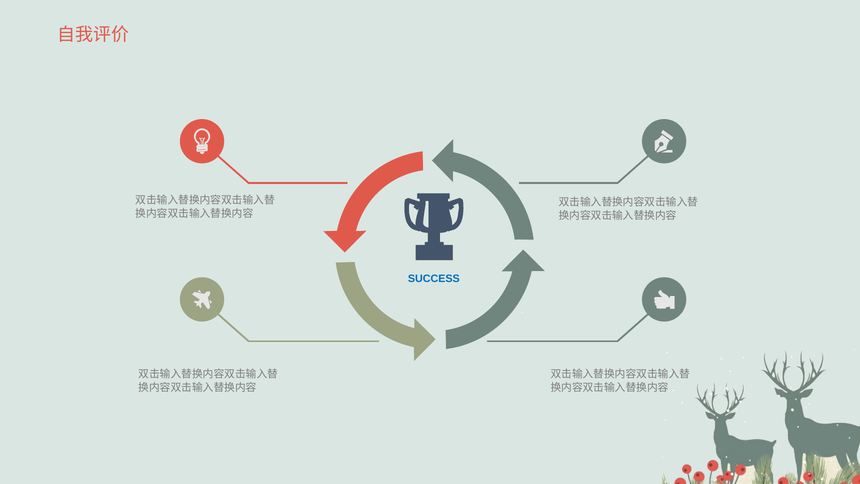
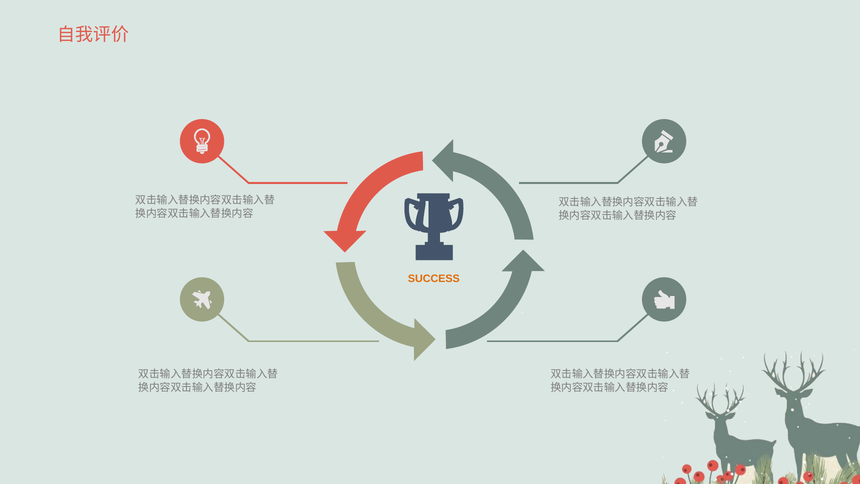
SUCCESS colour: blue -> orange
